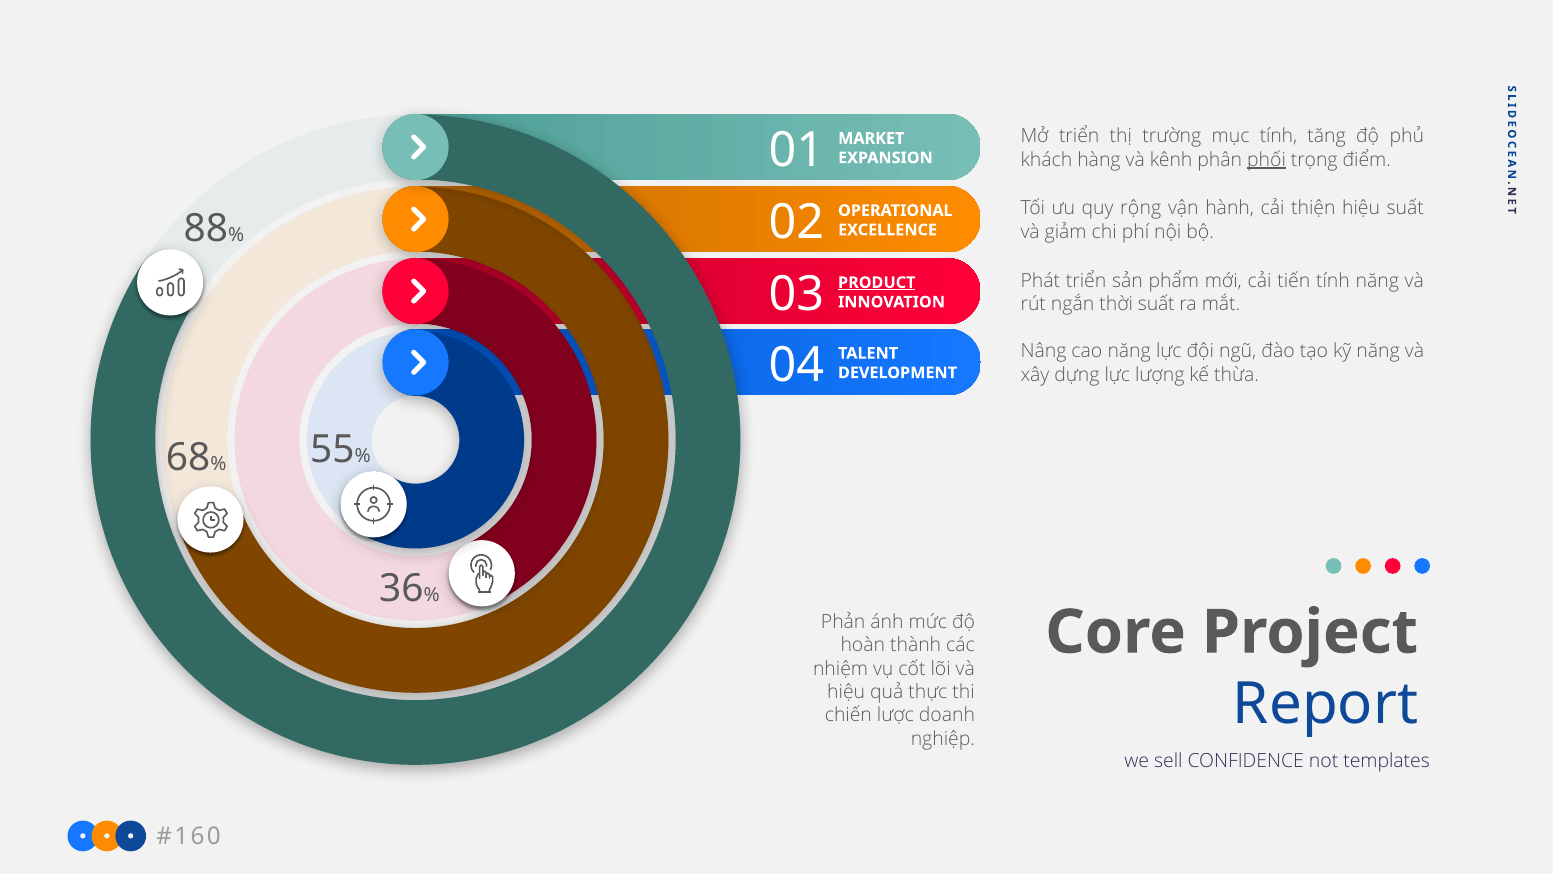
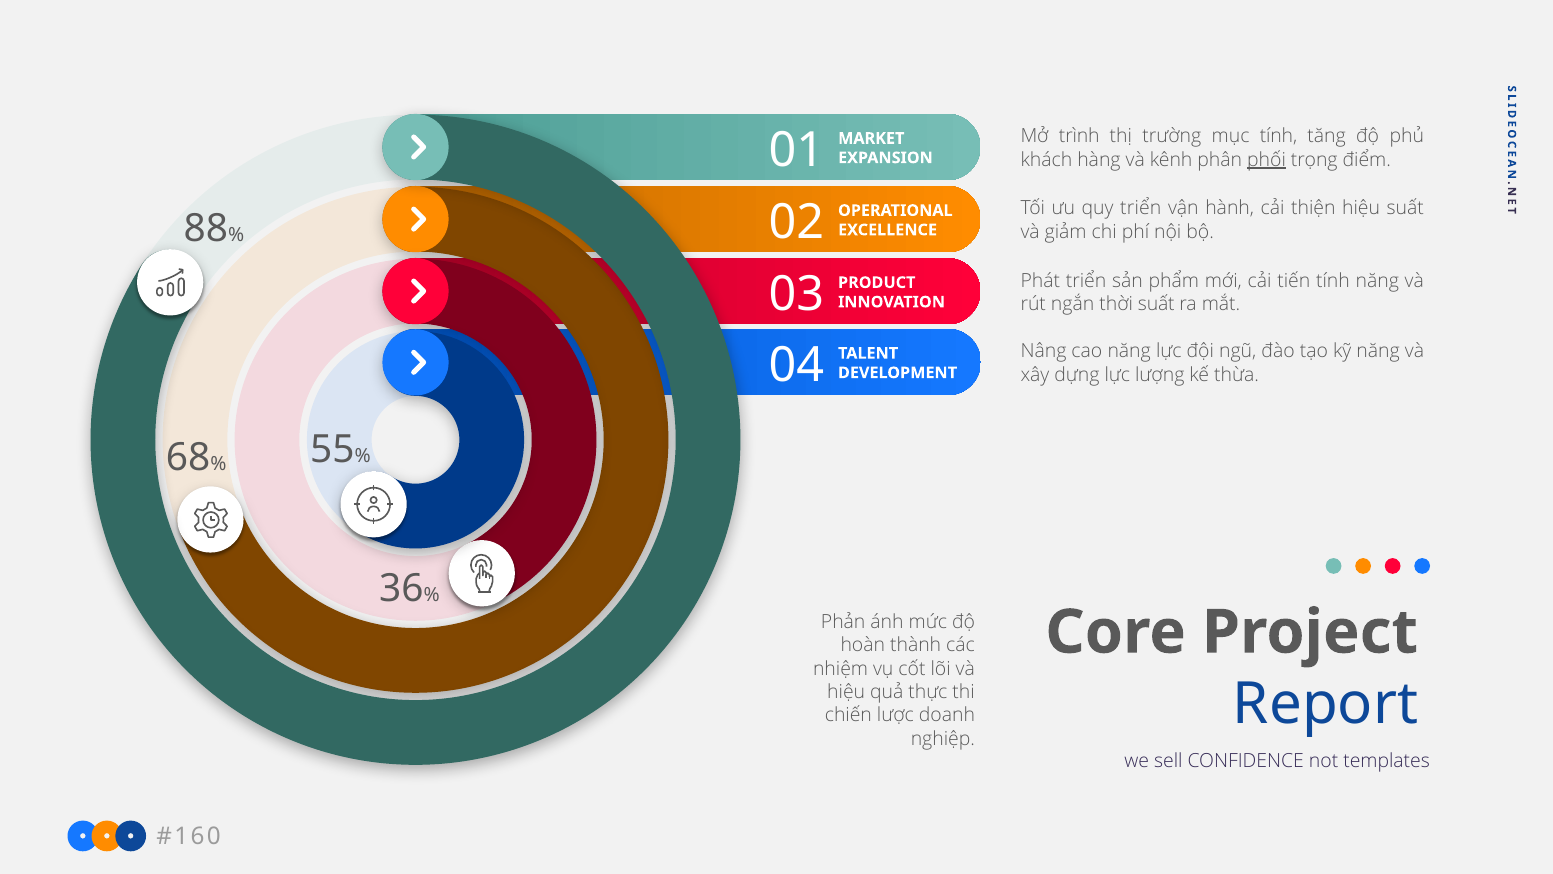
Mở triển: triển -> trình
quy rộng: rộng -> triển
PRODUCT underline: present -> none
